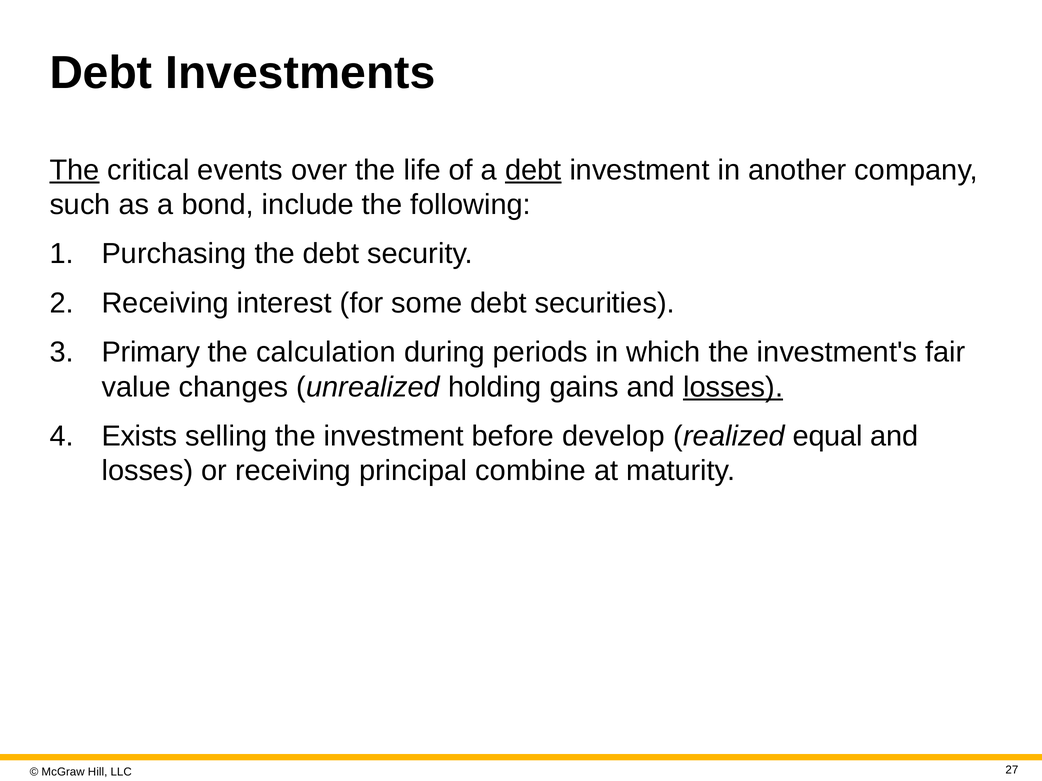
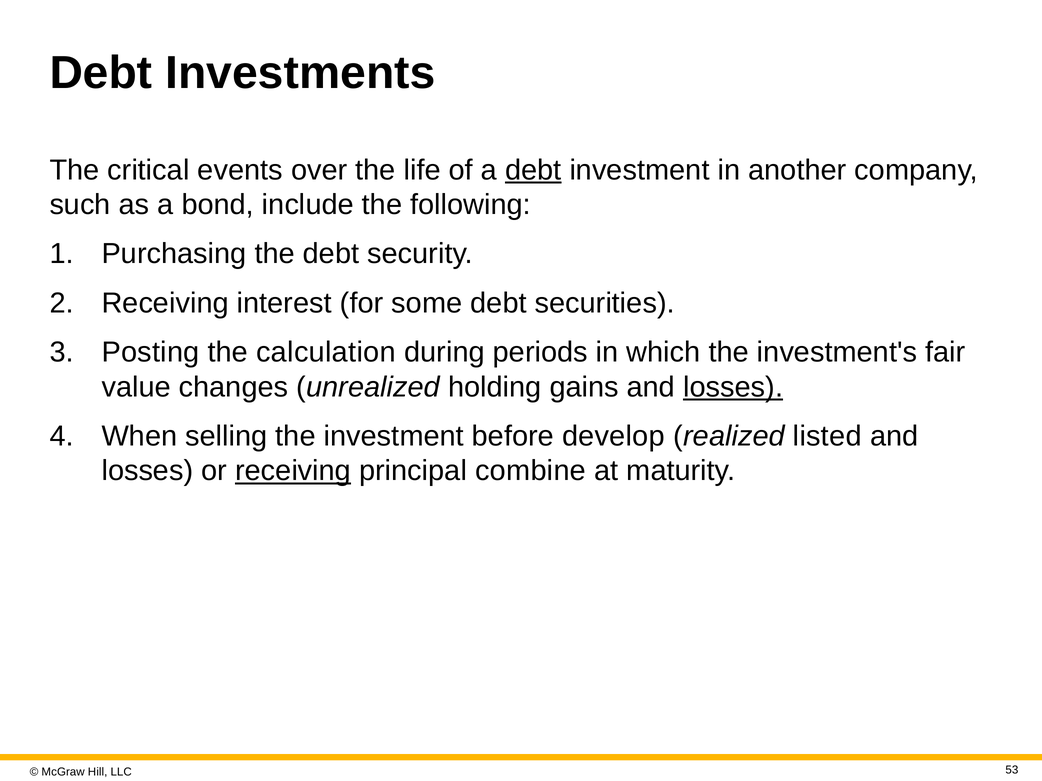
The at (74, 170) underline: present -> none
Primary: Primary -> Posting
Exists: Exists -> When
equal: equal -> listed
receiving at (293, 471) underline: none -> present
27: 27 -> 53
